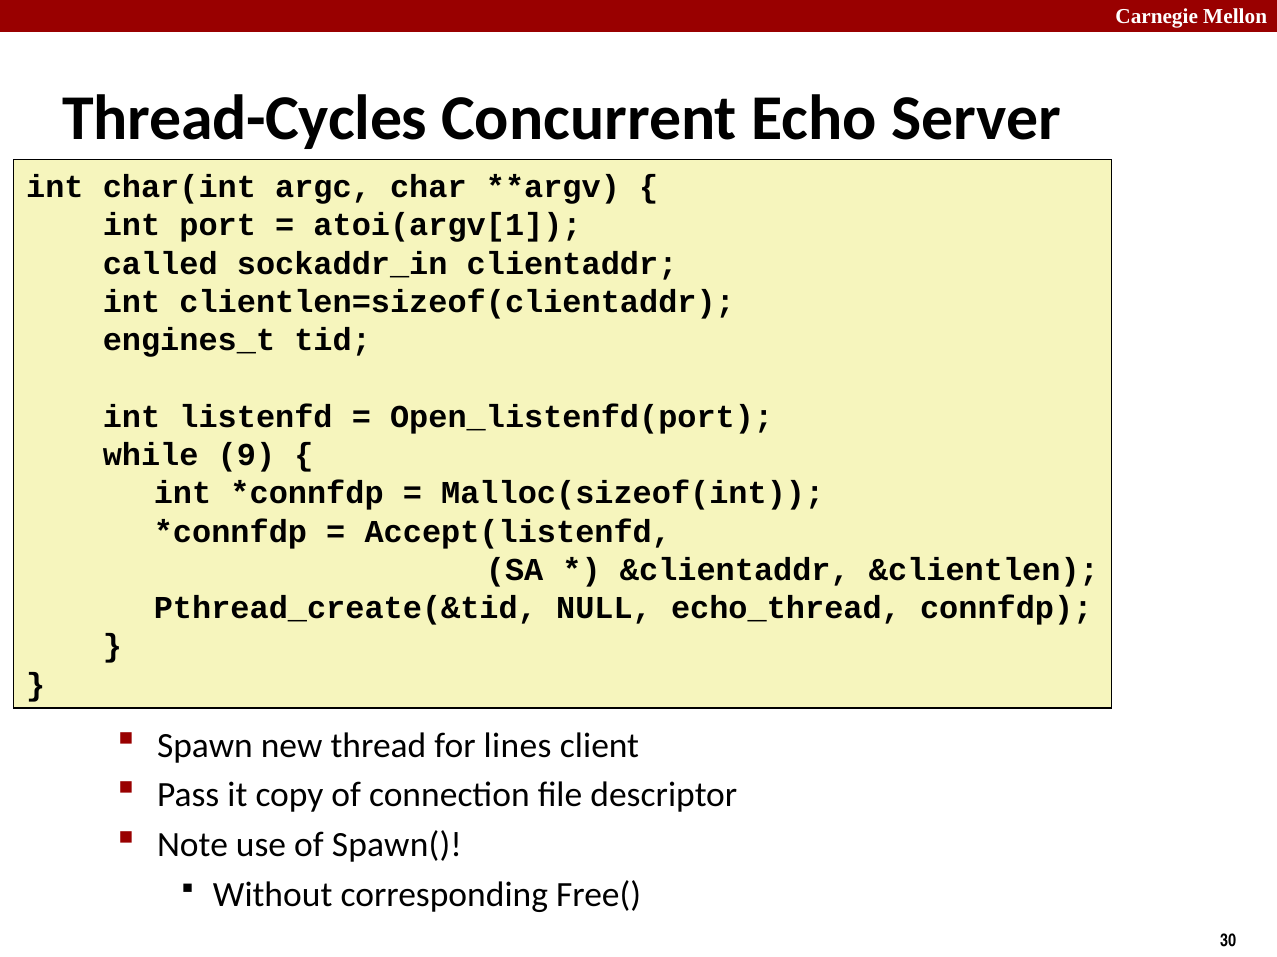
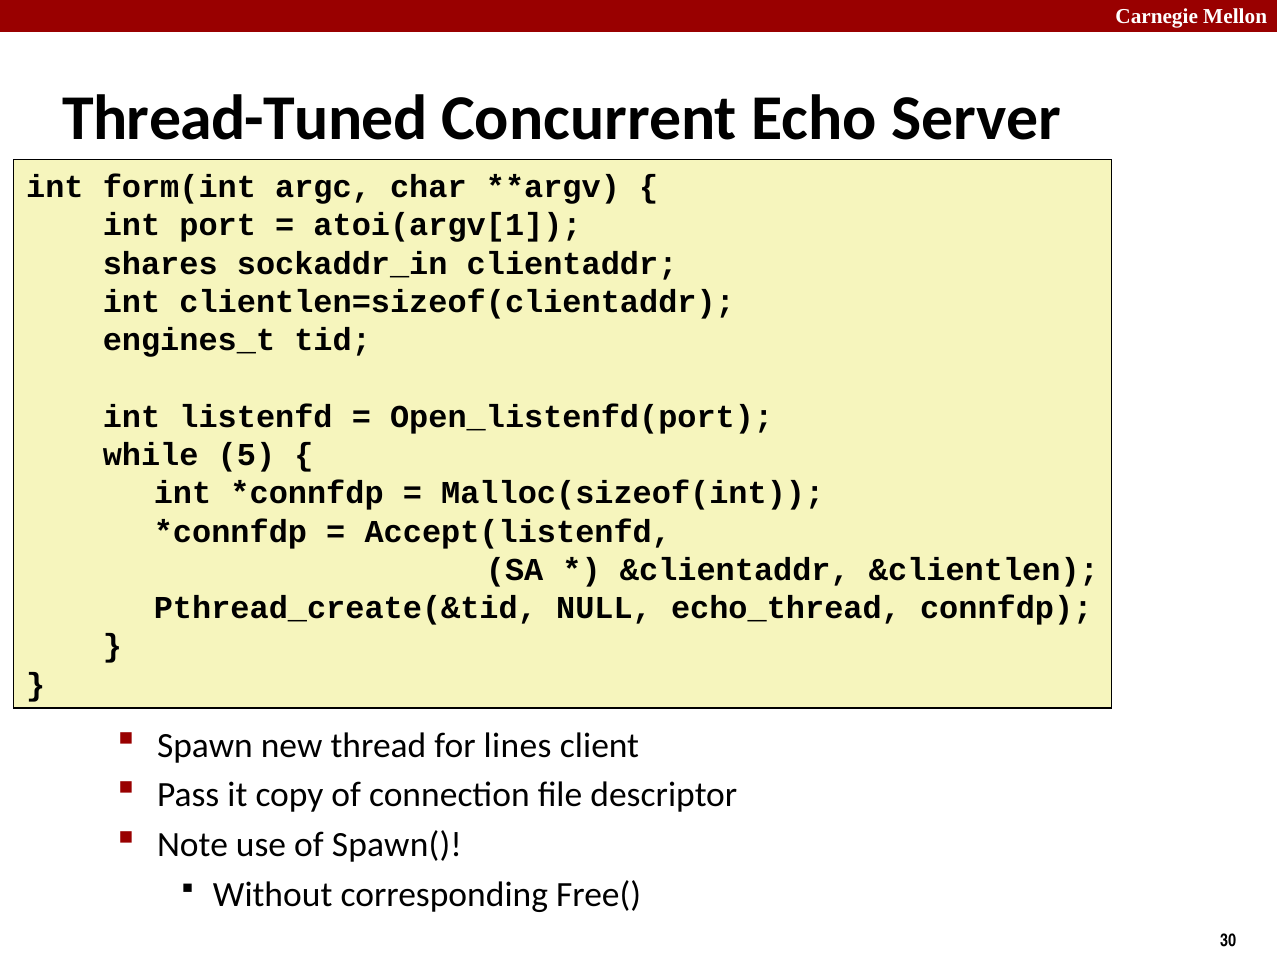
Thread-Cycles: Thread-Cycles -> Thread-Tuned
char(int: char(int -> form(int
called: called -> shares
9: 9 -> 5
